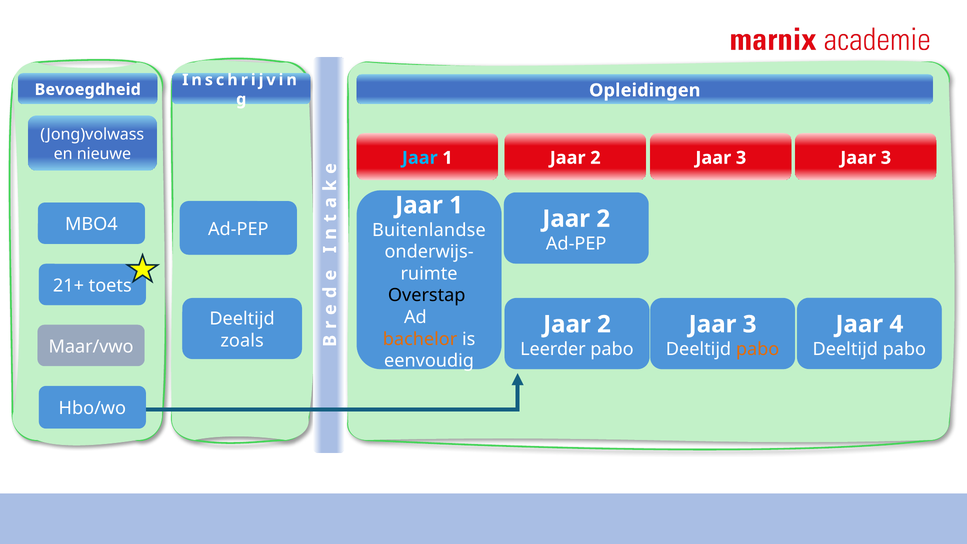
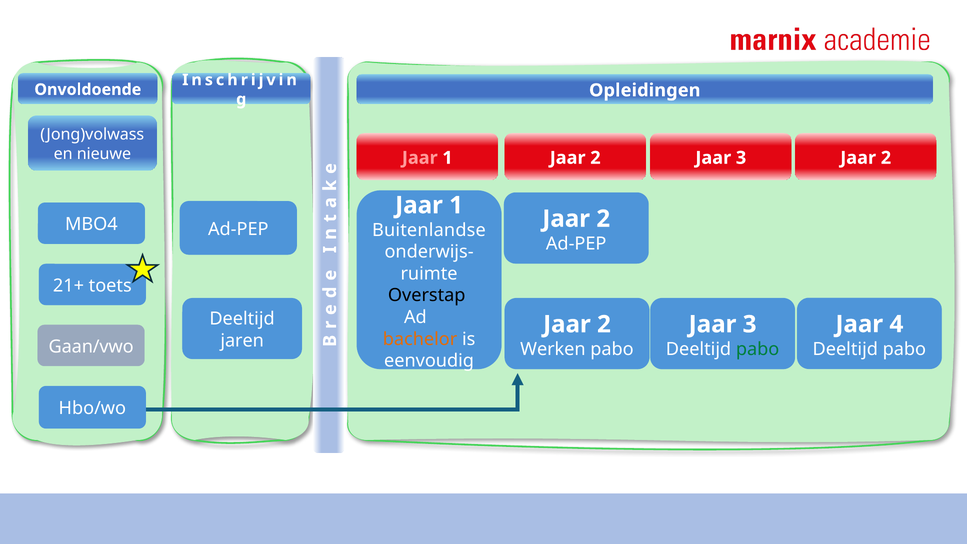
Bevoegdheid: Bevoegdheid -> Onvoldoende
Jaar at (420, 158) colour: light blue -> pink
3 Jaar 3: 3 -> 2
zoals: zoals -> jaren
Maar/vwo: Maar/vwo -> Gaan/vwo
Leerder: Leerder -> Werken
pabo at (758, 349) colour: orange -> green
